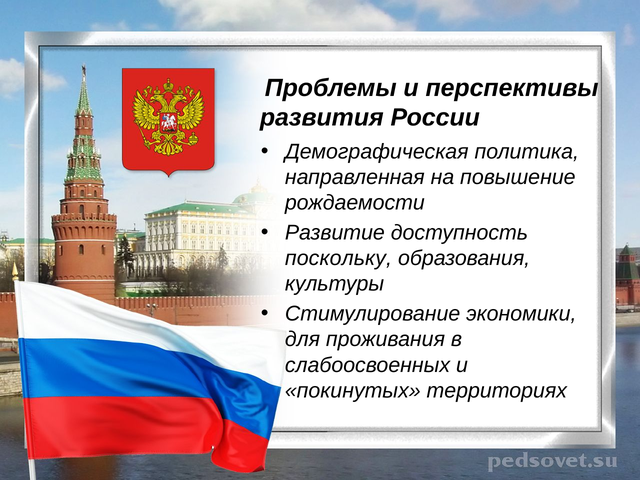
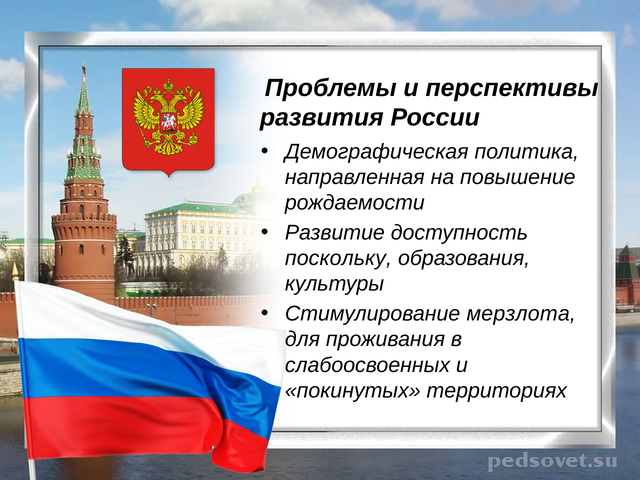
экономики: экономики -> мерзлота
